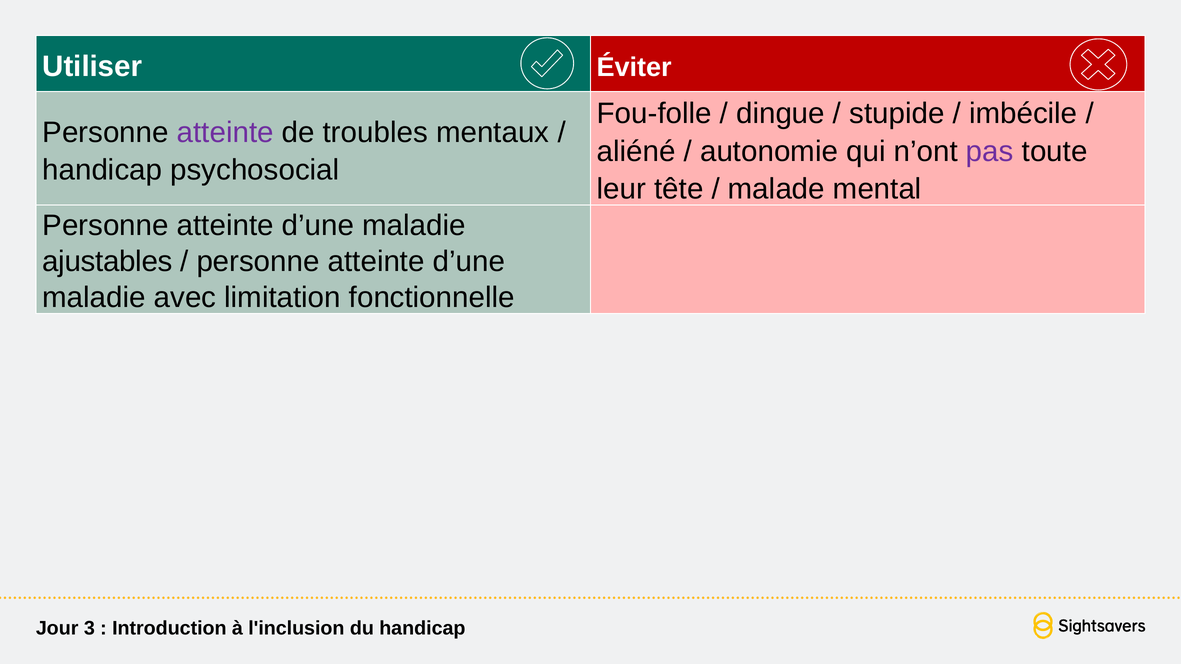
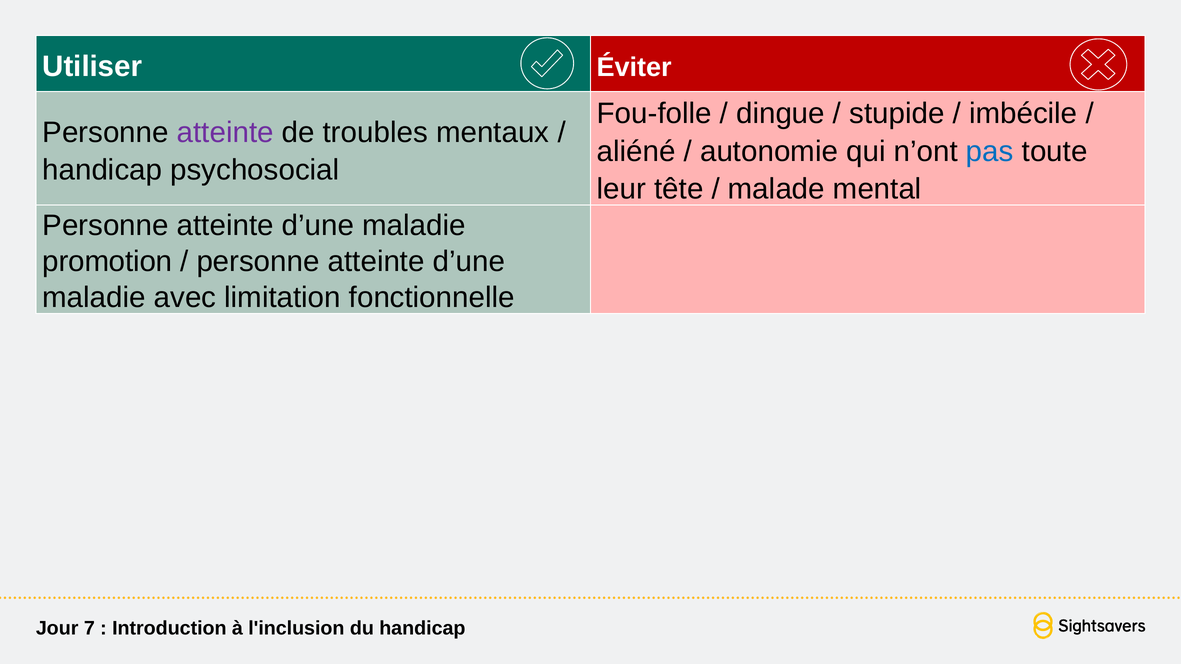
pas colour: purple -> blue
ajustables: ajustables -> promotion
3: 3 -> 7
